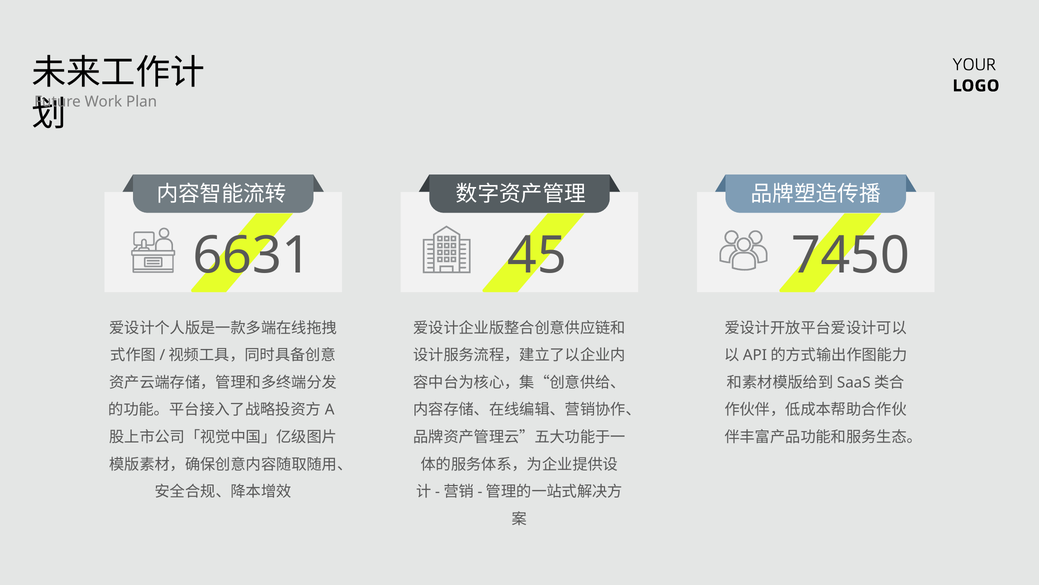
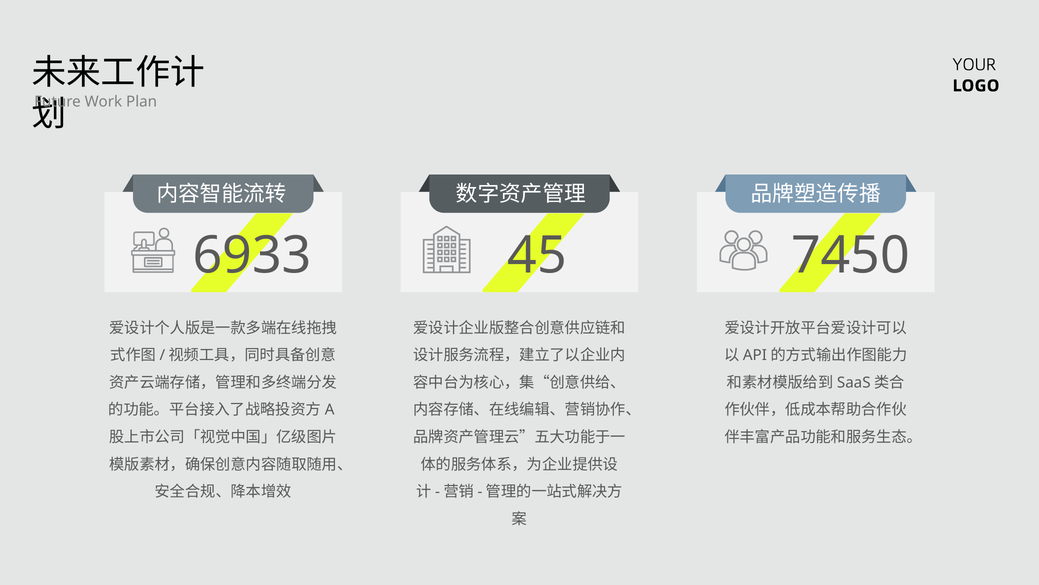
6631: 6631 -> 6933
